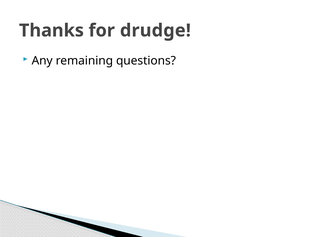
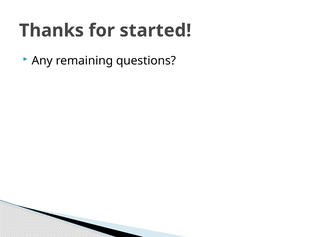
drudge: drudge -> started
